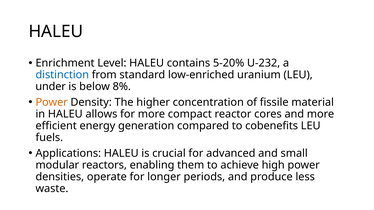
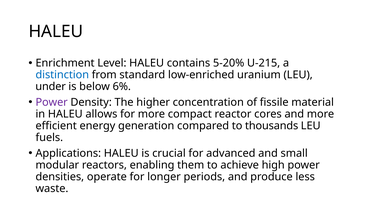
U-232: U-232 -> U-215
8%: 8% -> 6%
Power at (52, 102) colour: orange -> purple
cobenefits: cobenefits -> thousands
